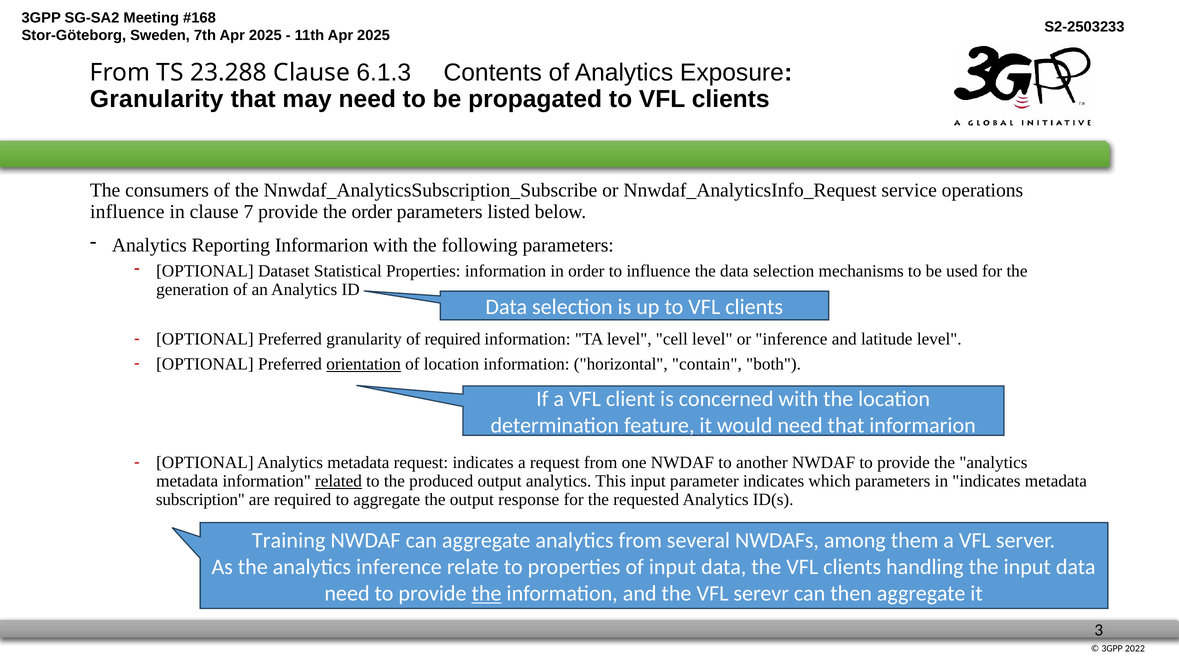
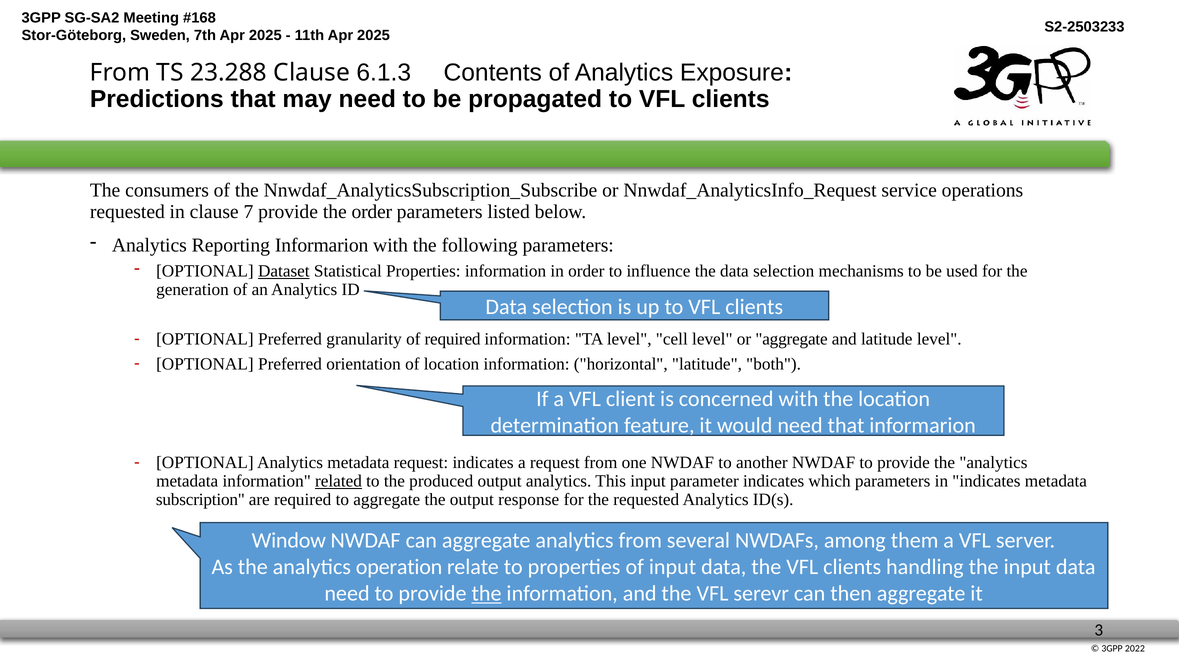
Granularity at (157, 99): Granularity -> Predictions
influence at (127, 212): influence -> requested
Dataset underline: none -> present
or inference: inference -> aggregate
orientation underline: present -> none
horizontal contain: contain -> latitude
Training: Training -> Window
analytics inference: inference -> operation
